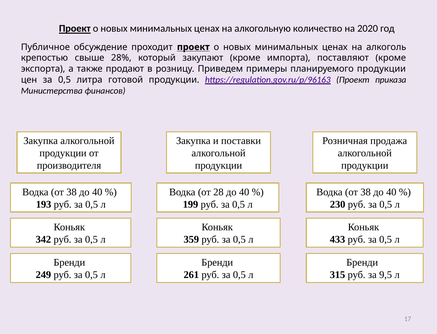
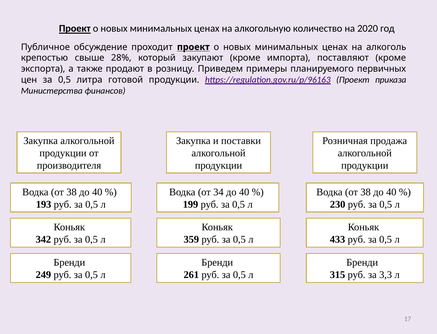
планируемого продукции: продукции -> первичных
28: 28 -> 34
9,5: 9,5 -> 3,3
